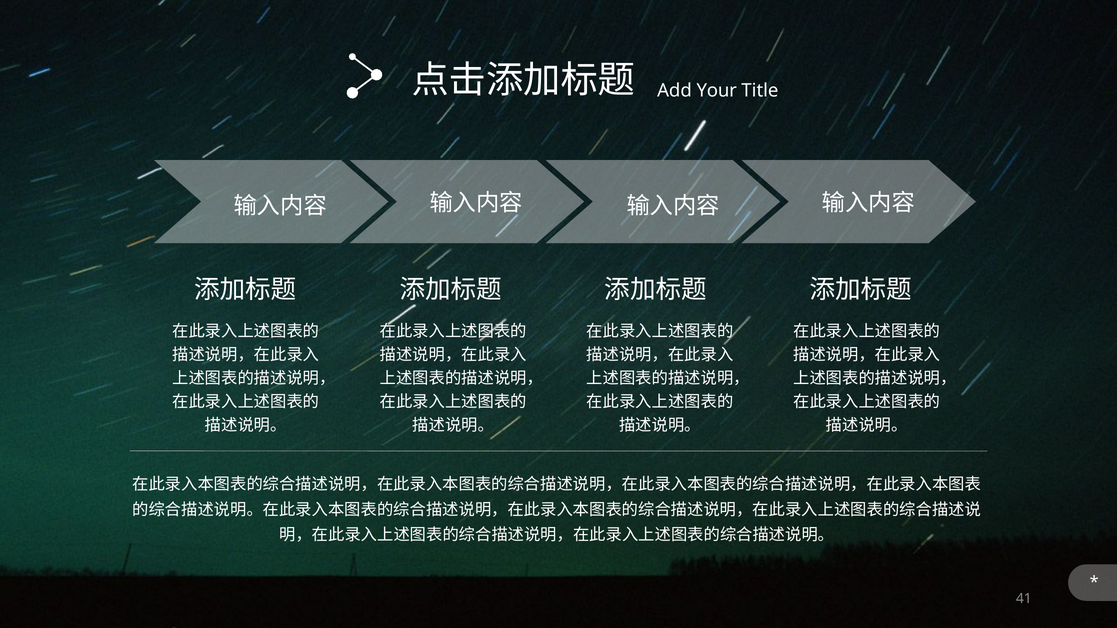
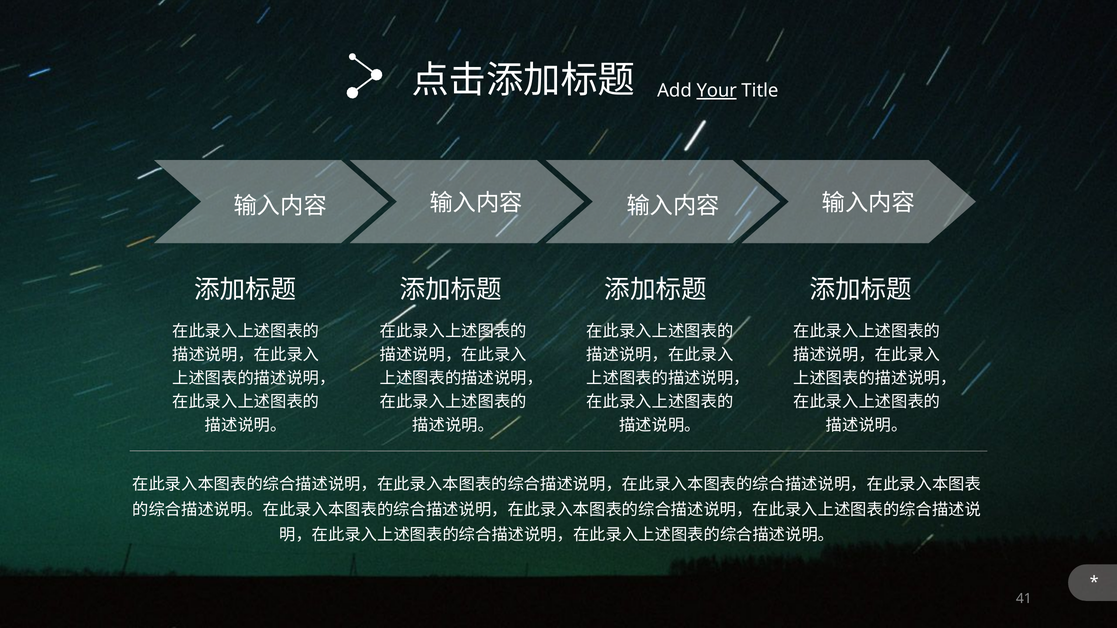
Your underline: none -> present
